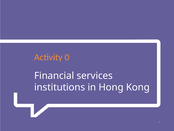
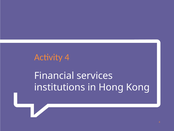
Activity 0: 0 -> 4
